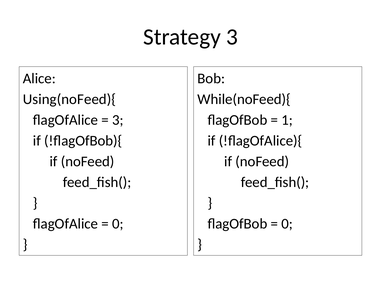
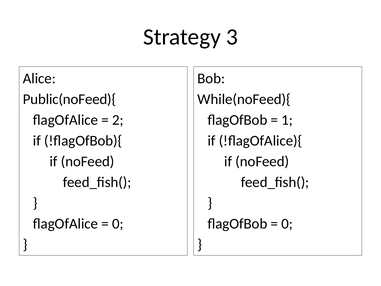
Using(noFeed){: Using(noFeed){ -> Public(noFeed){
3 at (118, 120): 3 -> 2
